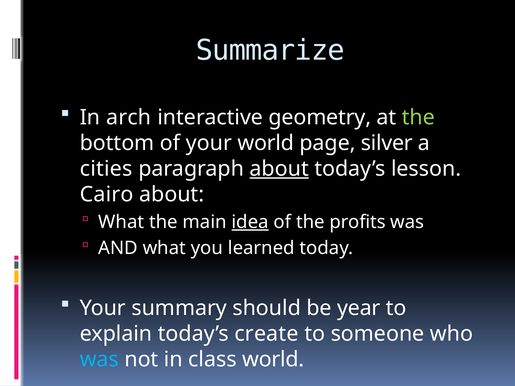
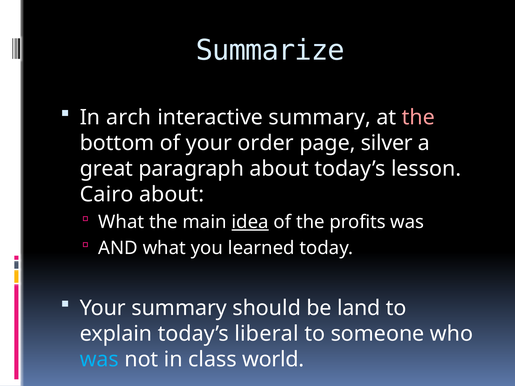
interactive geometry: geometry -> summary
the at (418, 117) colour: light green -> pink
your world: world -> order
cities: cities -> great
about at (279, 169) underline: present -> none
year: year -> land
create: create -> liberal
